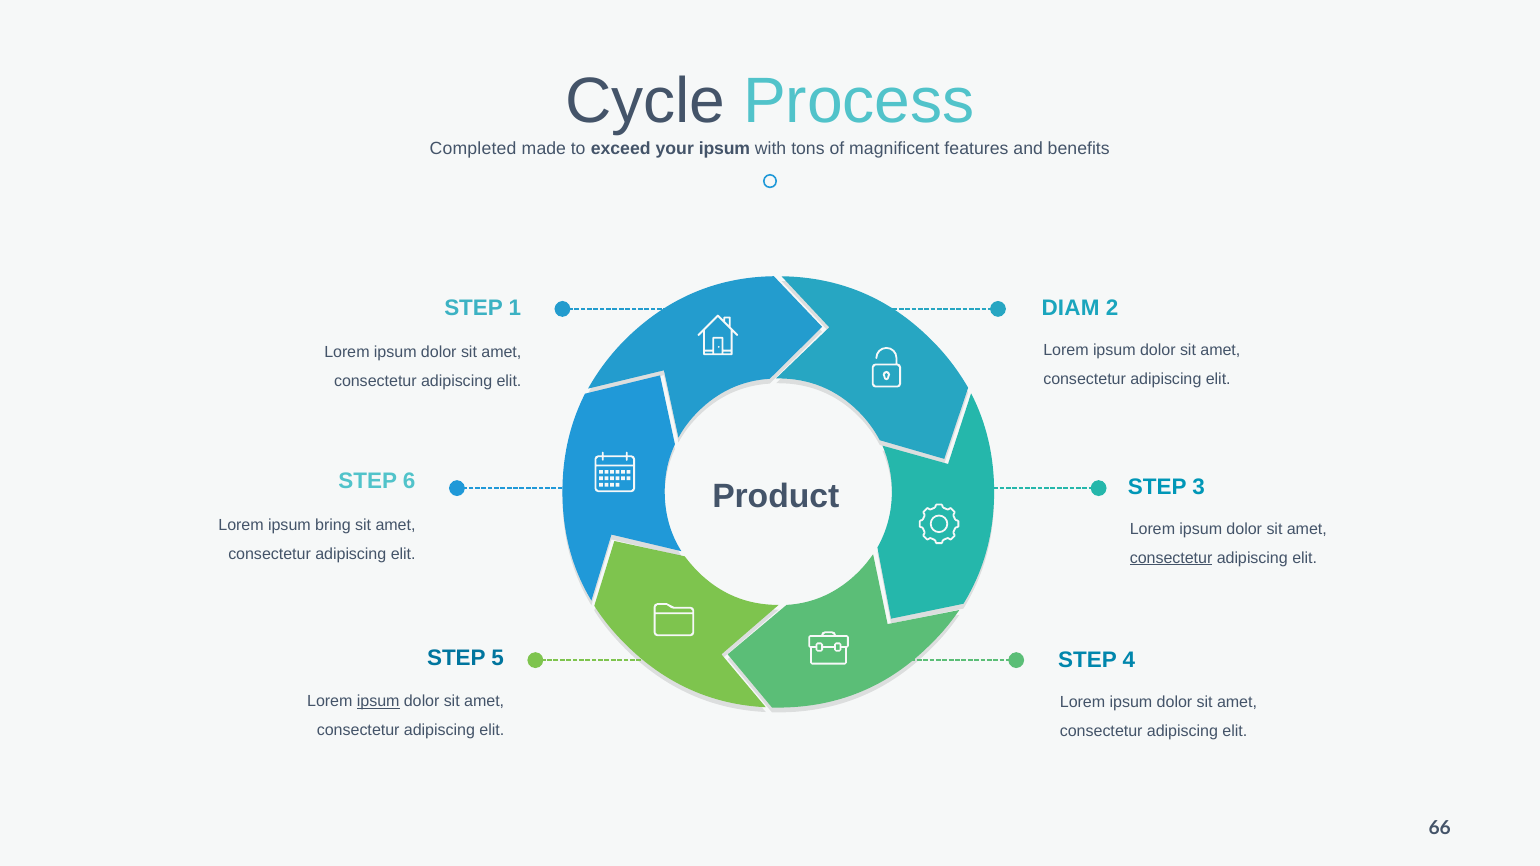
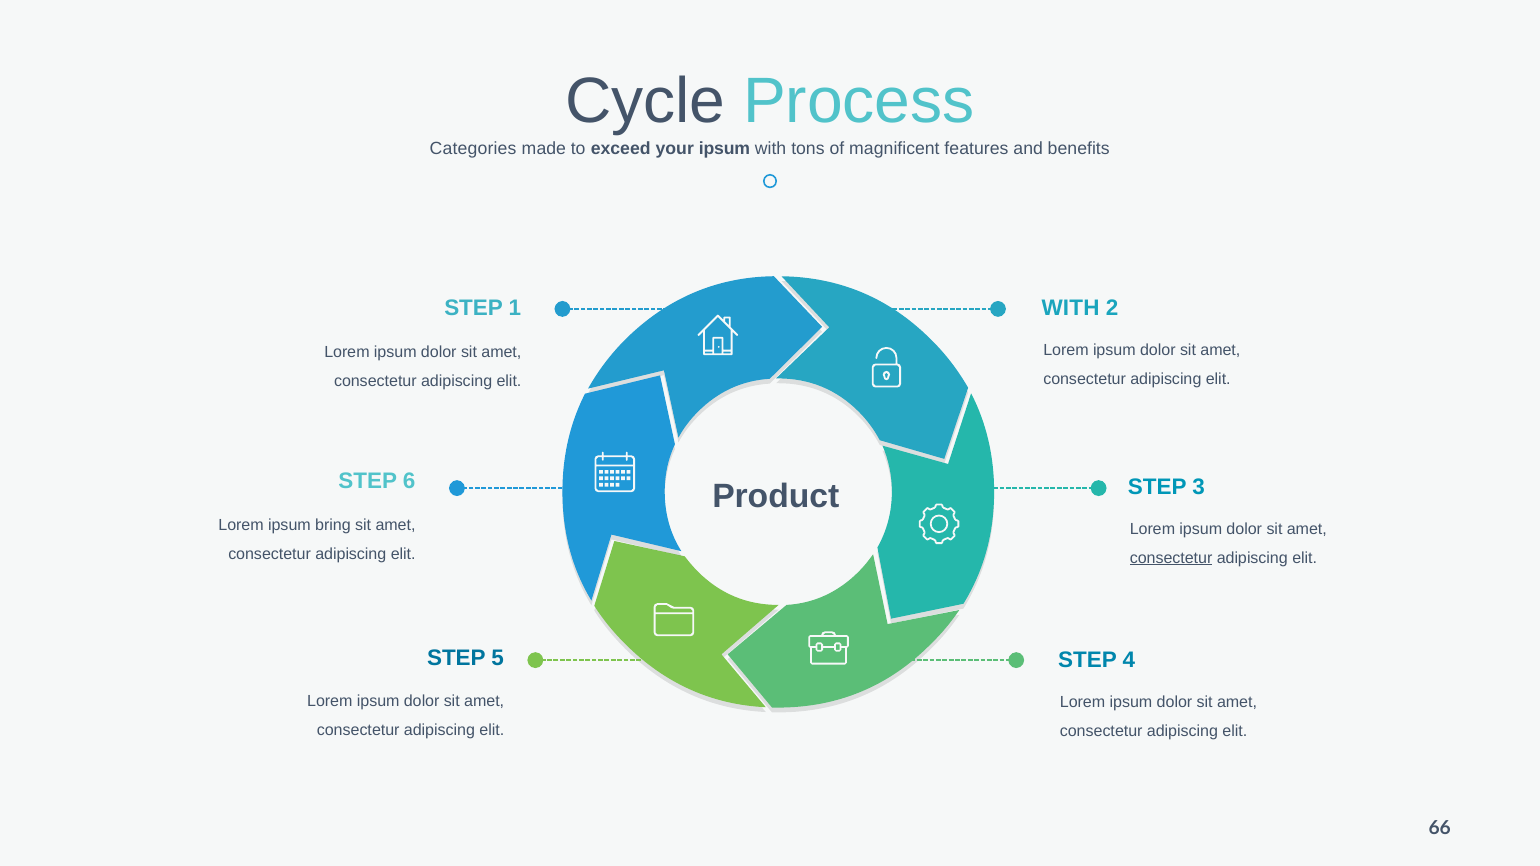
Completed: Completed -> Categories
DIAM at (1071, 308): DIAM -> WITH
ipsum at (378, 701) underline: present -> none
